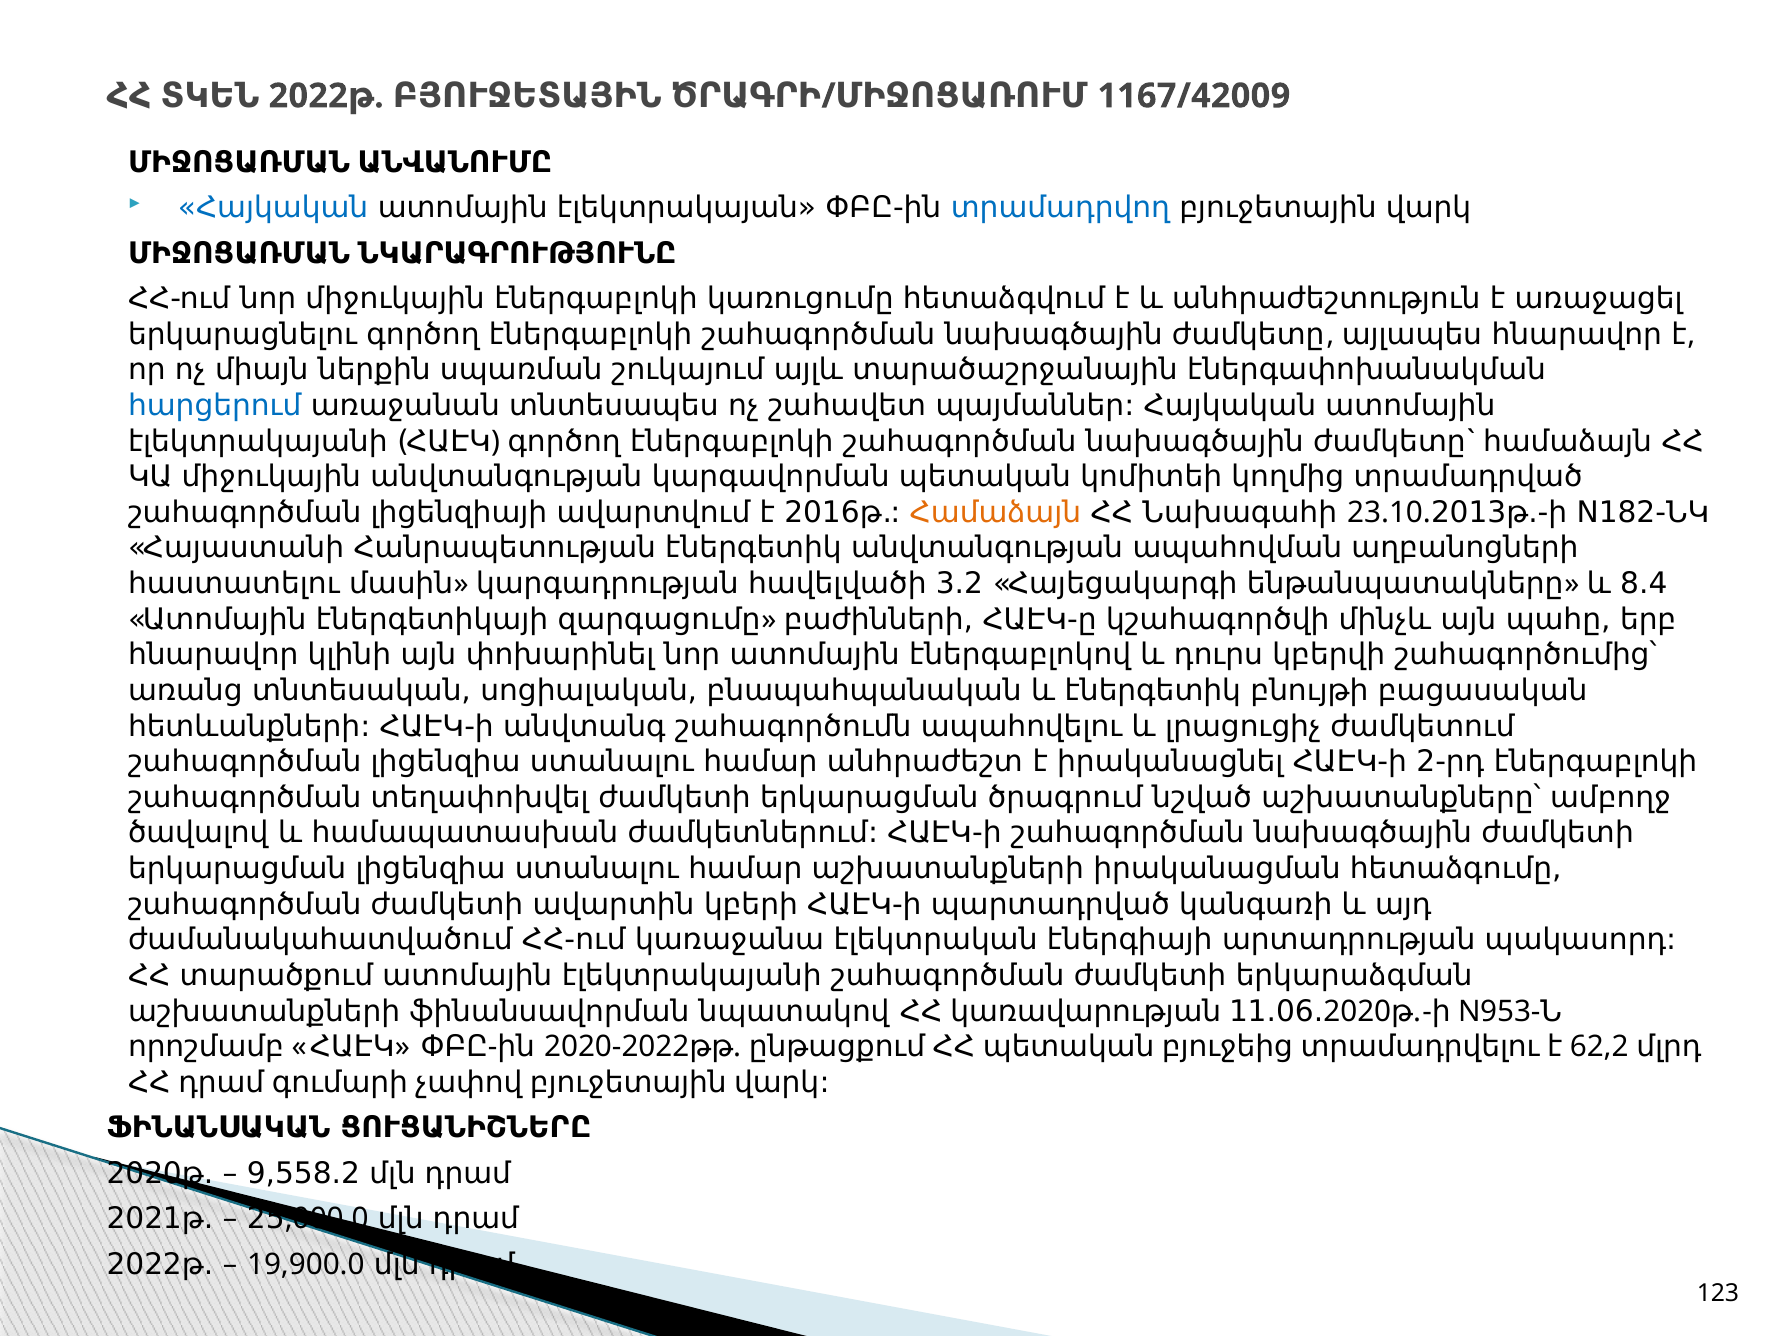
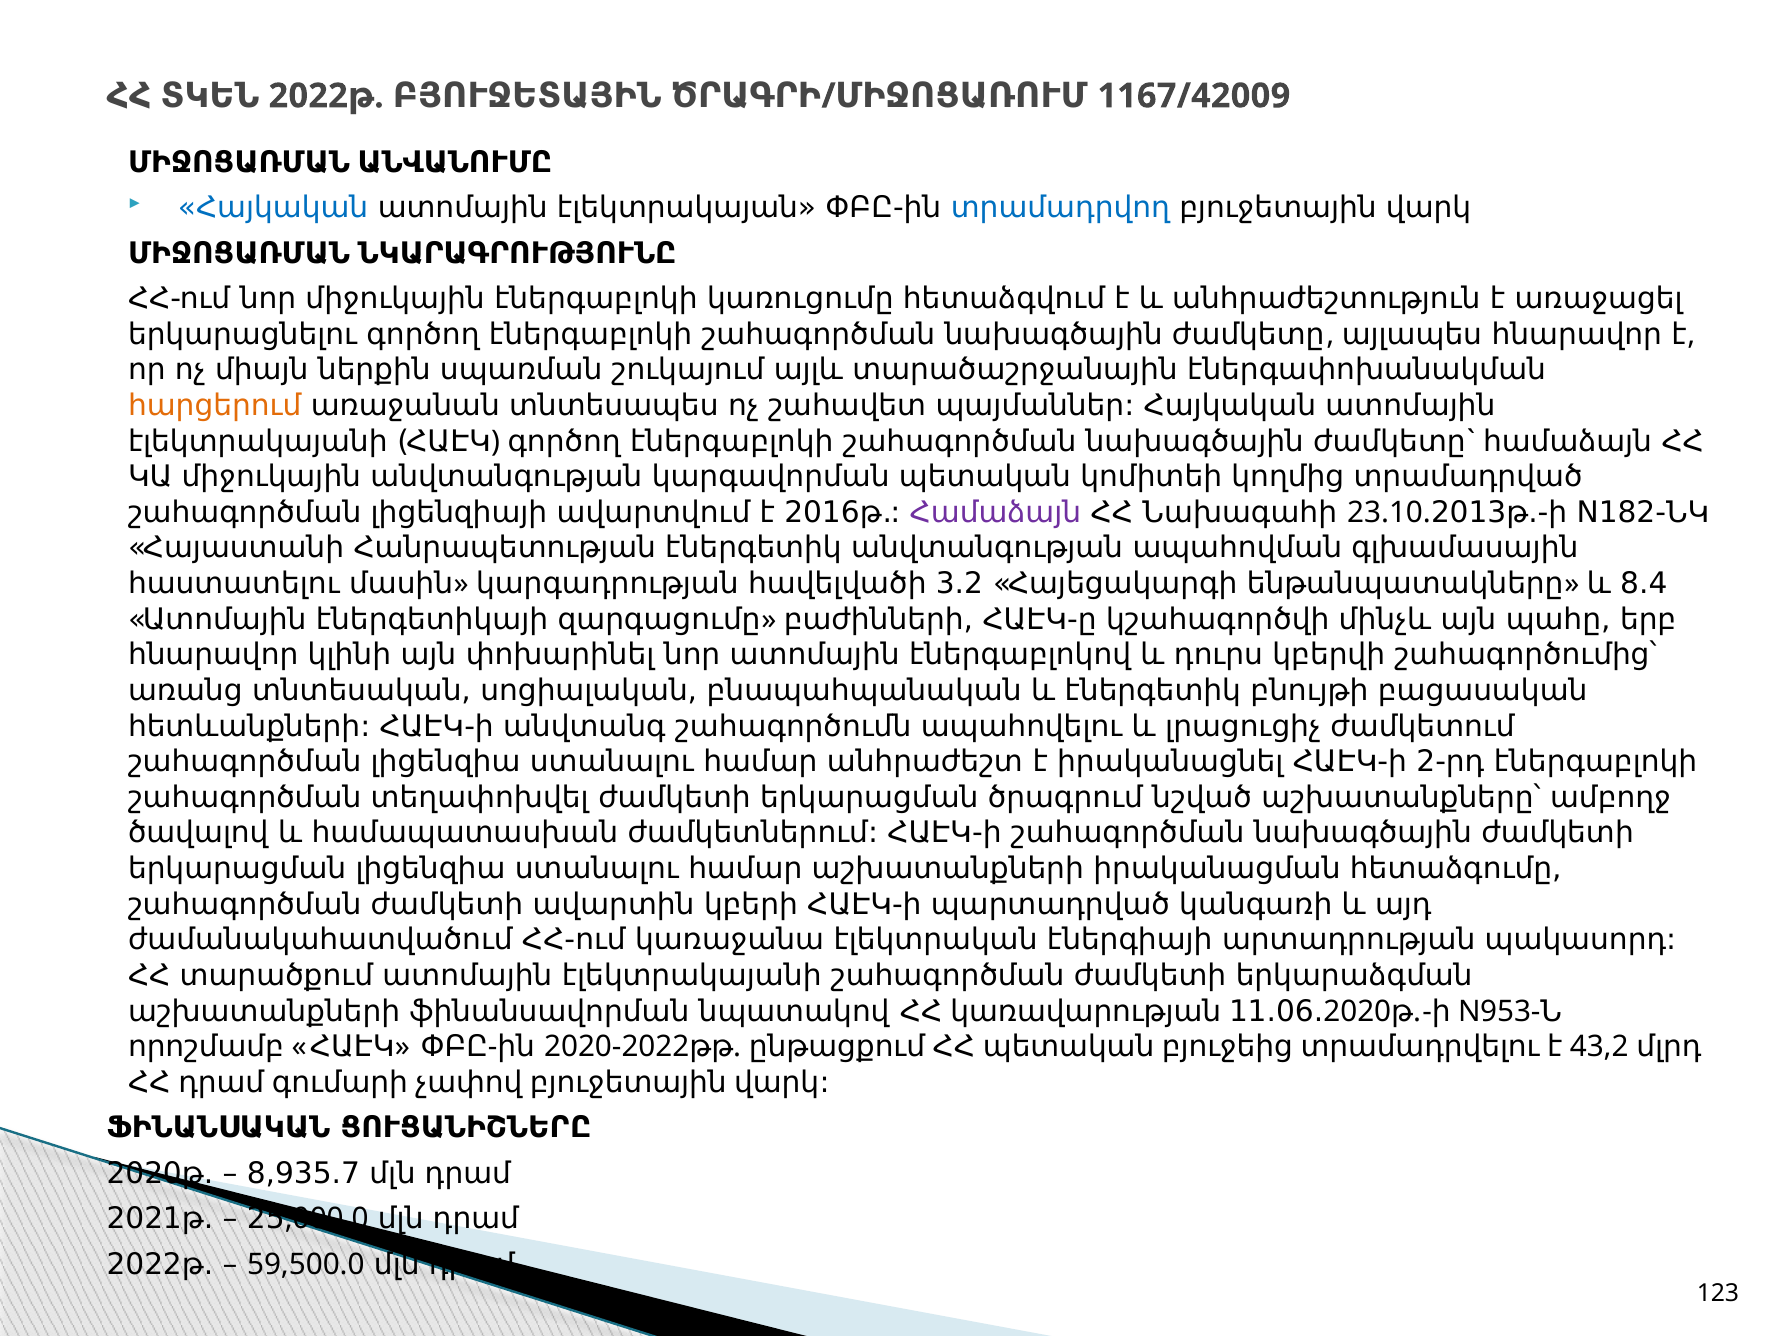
հարցերում colour: blue -> orange
Համաձայն at (995, 513) colour: orange -> purple
աղբանոցների: աղբանոցների -> գլխամասային
62,2: 62,2 -> 43,2
9,558.2: 9,558.2 -> 8,935.7
19,900.0: 19,900.0 -> 59,500.0
